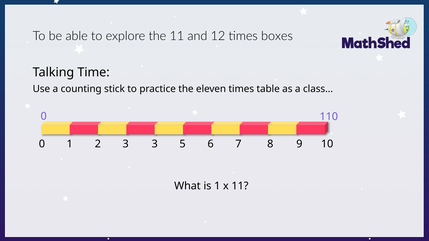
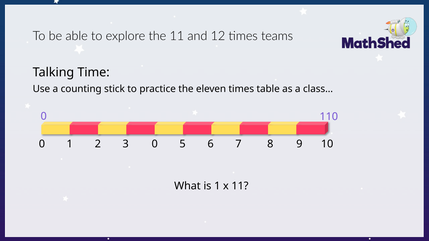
boxes: boxes -> teams
3 3: 3 -> 0
